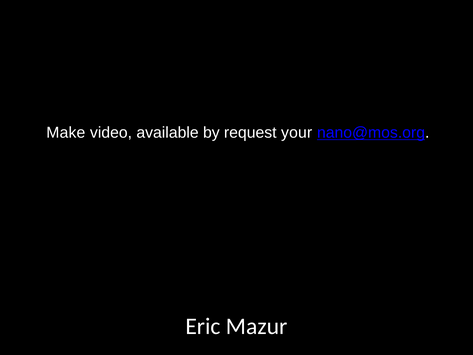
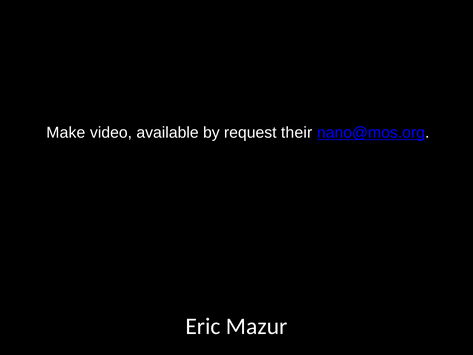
your: your -> their
